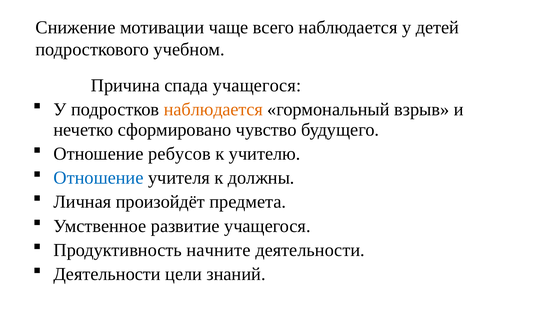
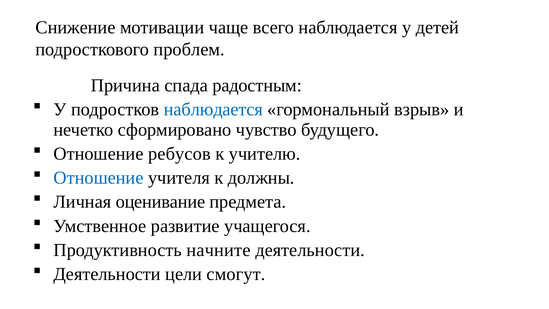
учебном: учебном -> проблем
спада учащегося: учащегося -> радостным
наблюдается at (213, 109) colour: orange -> blue
произойдёт: произойдёт -> оценивание
знаний: знаний -> смогут
